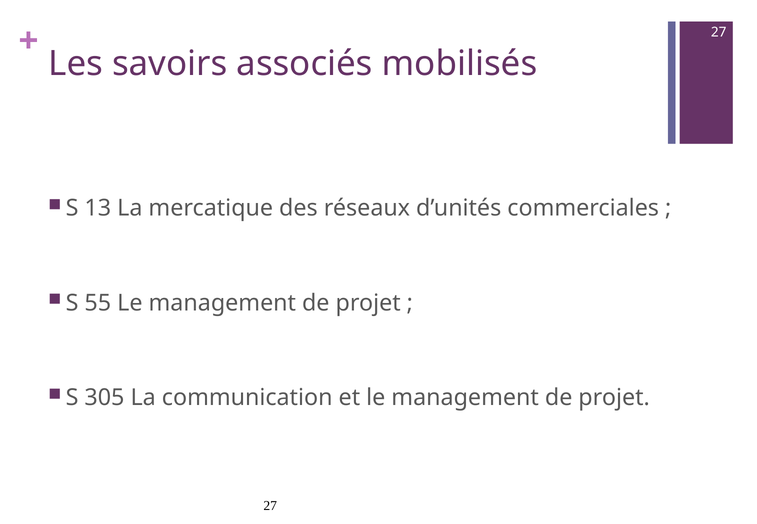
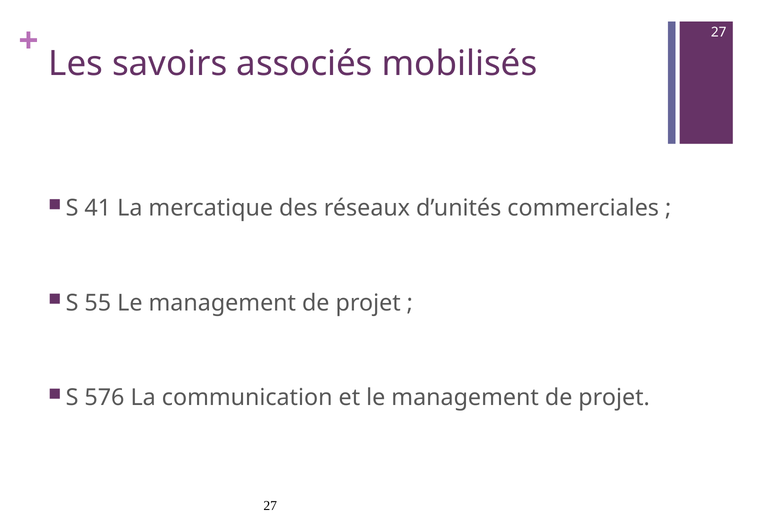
13: 13 -> 41
305: 305 -> 576
